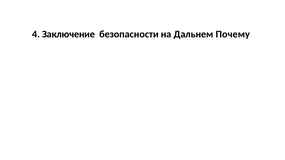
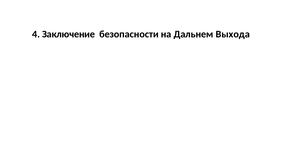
Почему: Почему -> Выхода
